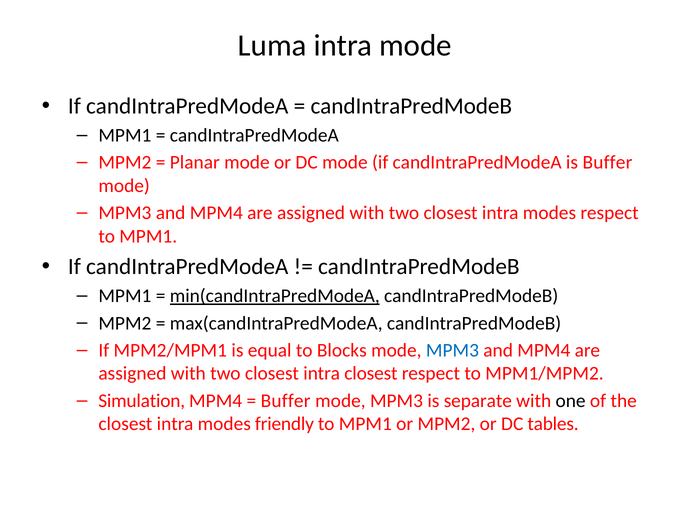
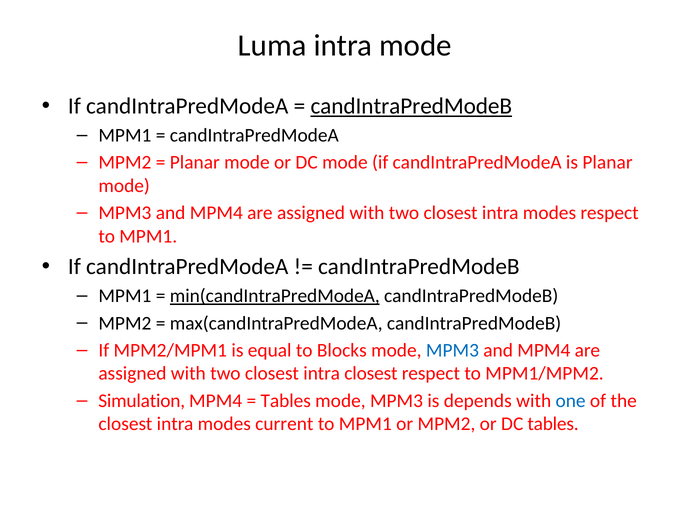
candIntraPredModeB at (411, 106) underline: none -> present
is Buffer: Buffer -> Planar
Buffer at (286, 401): Buffer -> Tables
separate: separate -> depends
one colour: black -> blue
friendly: friendly -> current
